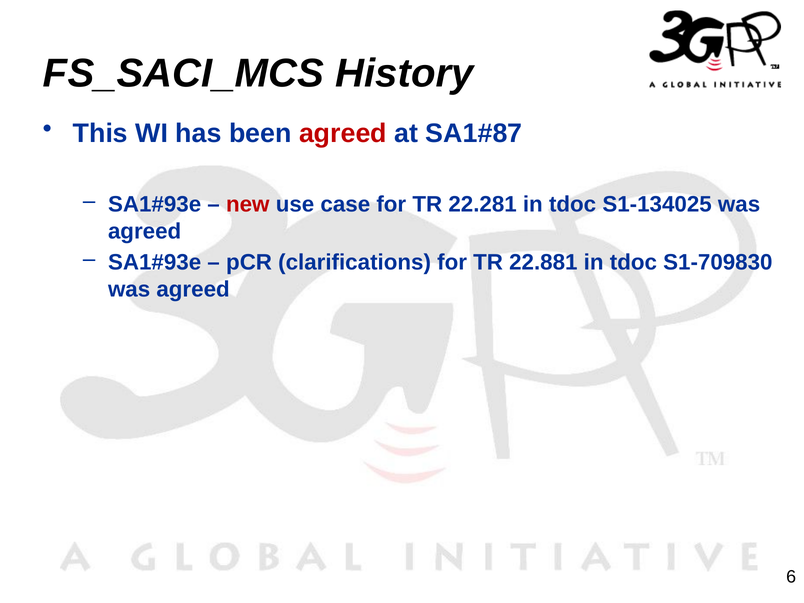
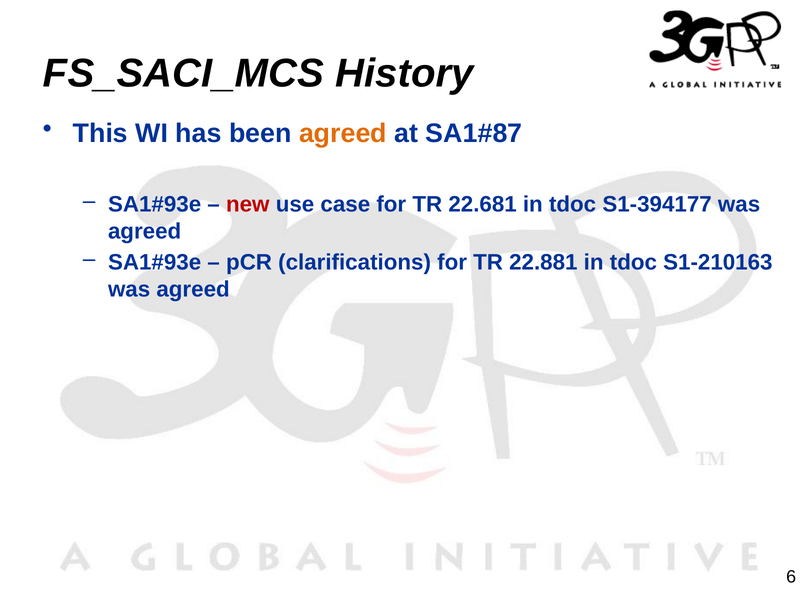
agreed at (343, 133) colour: red -> orange
22.281: 22.281 -> 22.681
S1-134025: S1-134025 -> S1-394177
S1-709830: S1-709830 -> S1-210163
